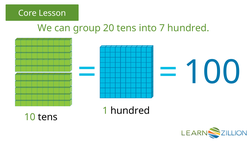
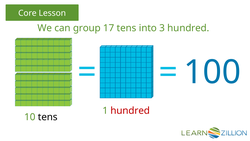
20: 20 -> 17
7: 7 -> 3
hundred at (130, 110) colour: black -> red
